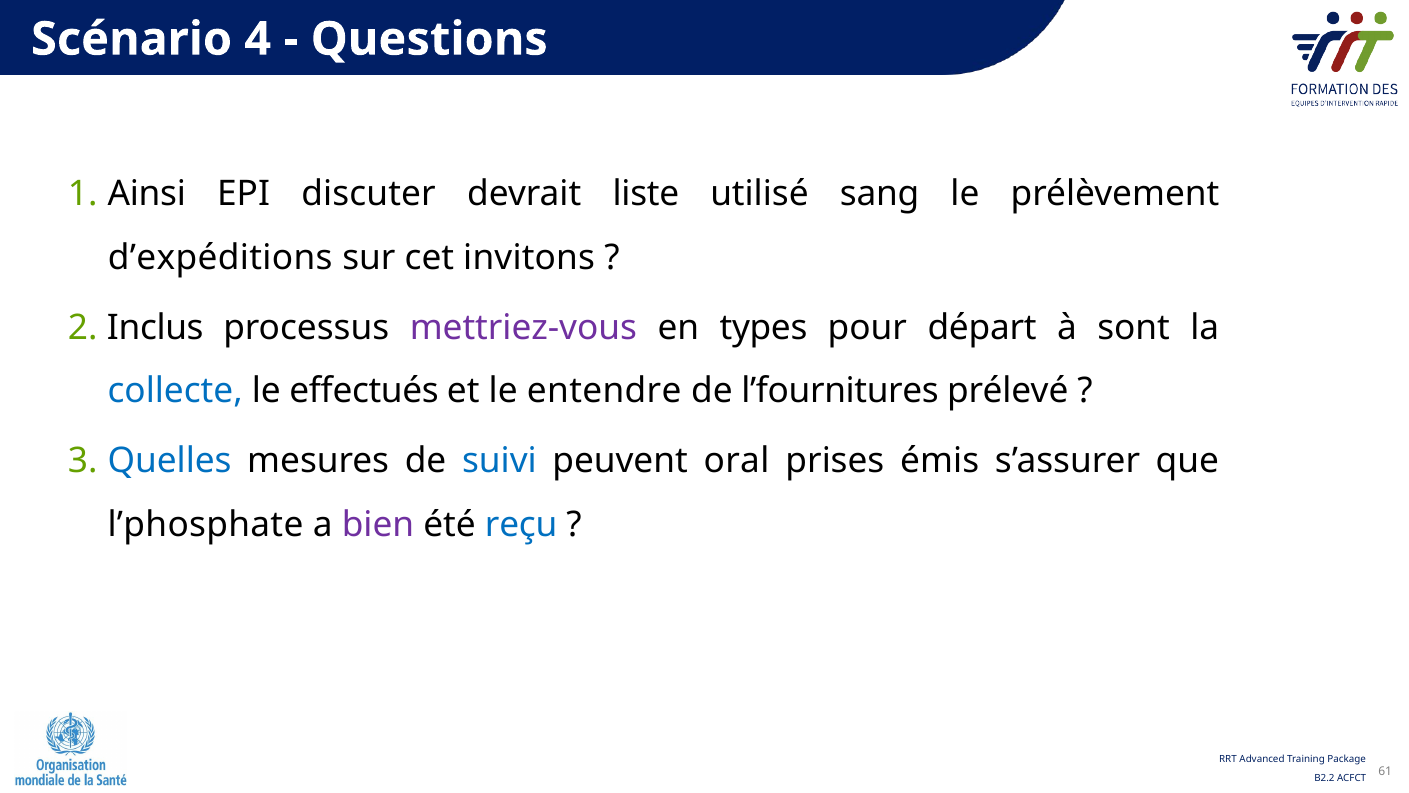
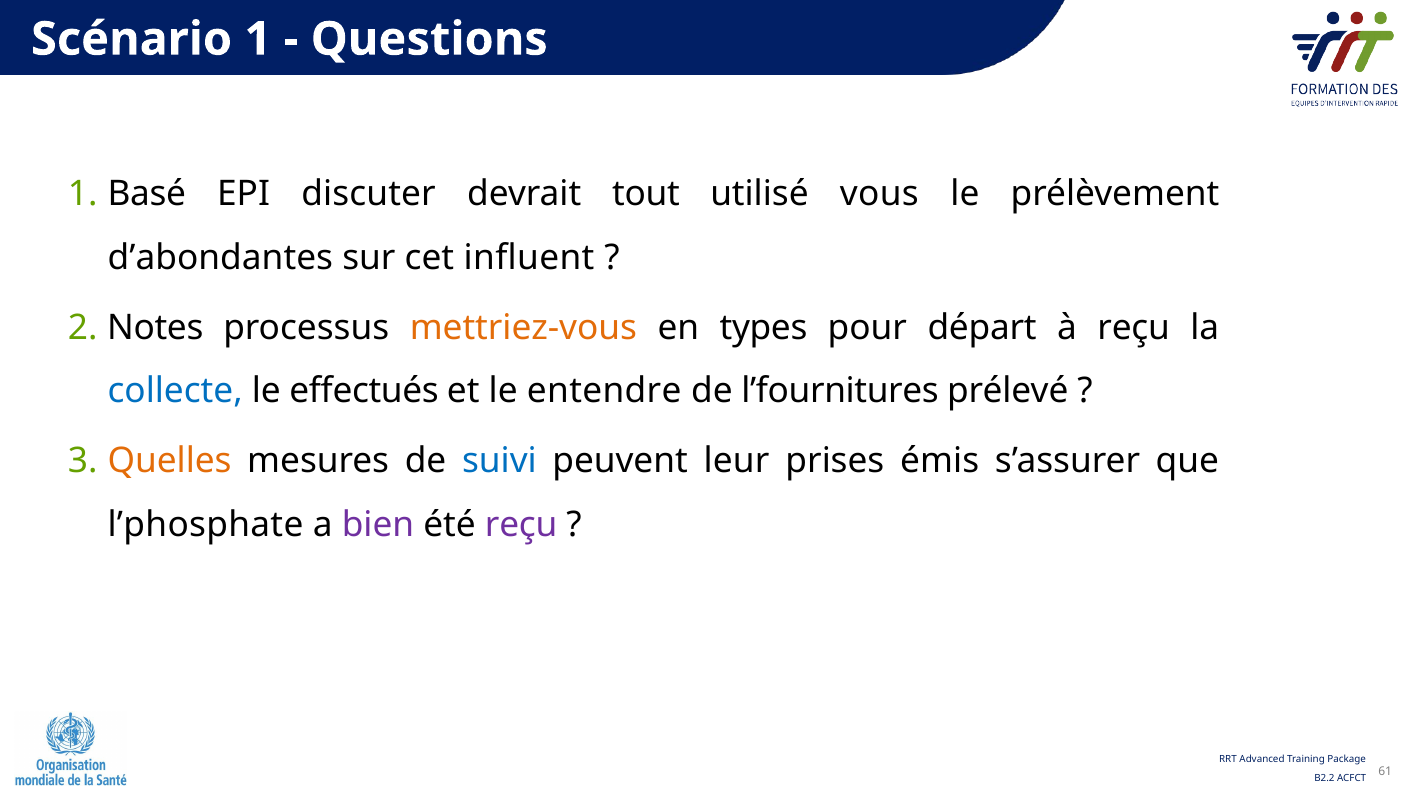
Scénario 4: 4 -> 1
Ainsi: Ainsi -> Basé
liste: liste -> tout
sang: sang -> vous
d’expéditions: d’expéditions -> d’abondantes
invitons: invitons -> influent
Inclus: Inclus -> Notes
mettriez-vous colour: purple -> orange
à sont: sont -> reçu
Quelles colour: blue -> orange
oral: oral -> leur
reçu at (521, 524) colour: blue -> purple
